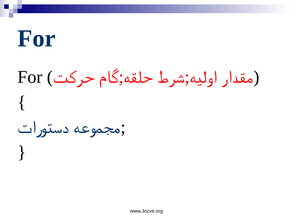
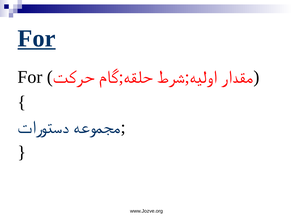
For at (37, 38) underline: none -> present
